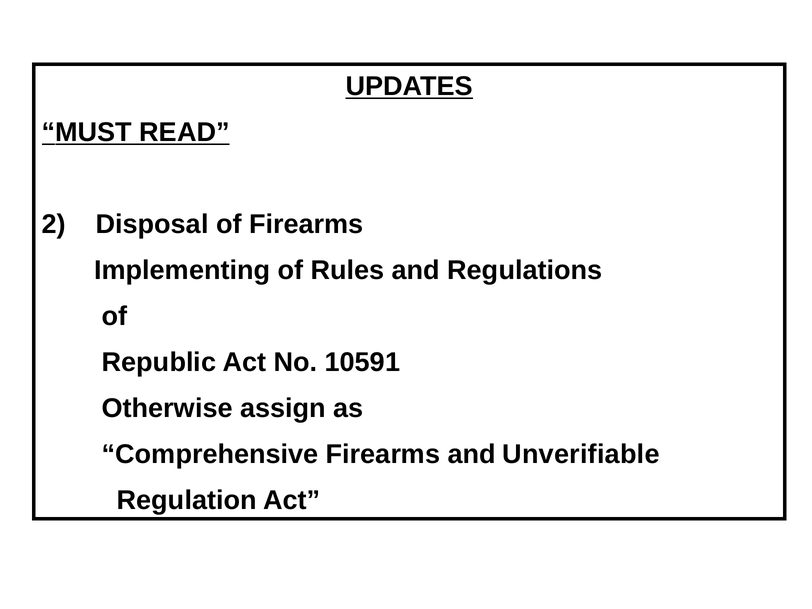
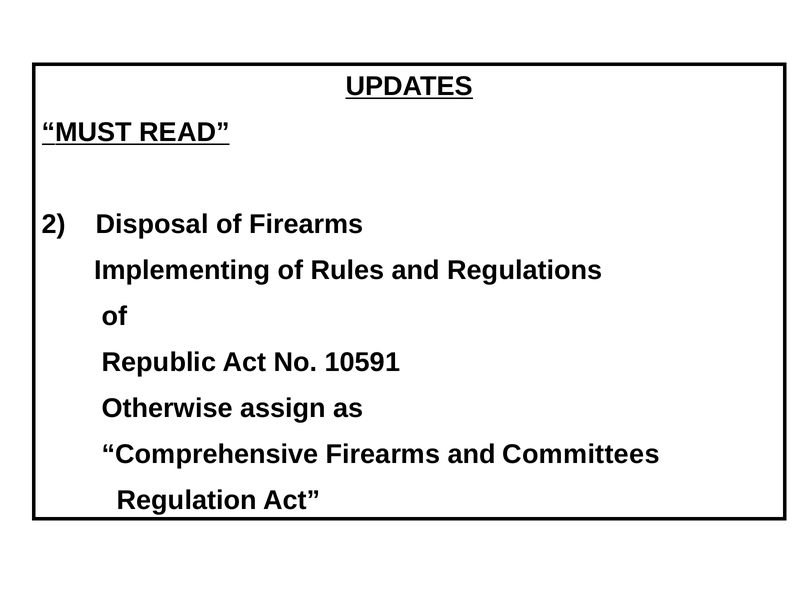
Unverifiable: Unverifiable -> Committees
